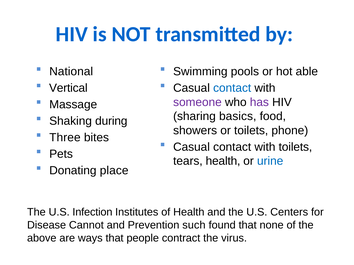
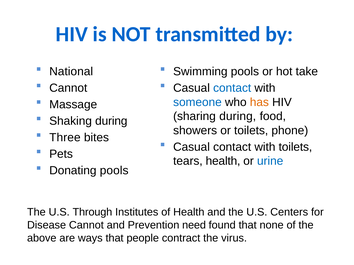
able: able -> take
Vertical at (68, 88): Vertical -> Cannot
someone colour: purple -> blue
has colour: purple -> orange
sharing basics: basics -> during
Donating place: place -> pools
Infection: Infection -> Through
such: such -> need
